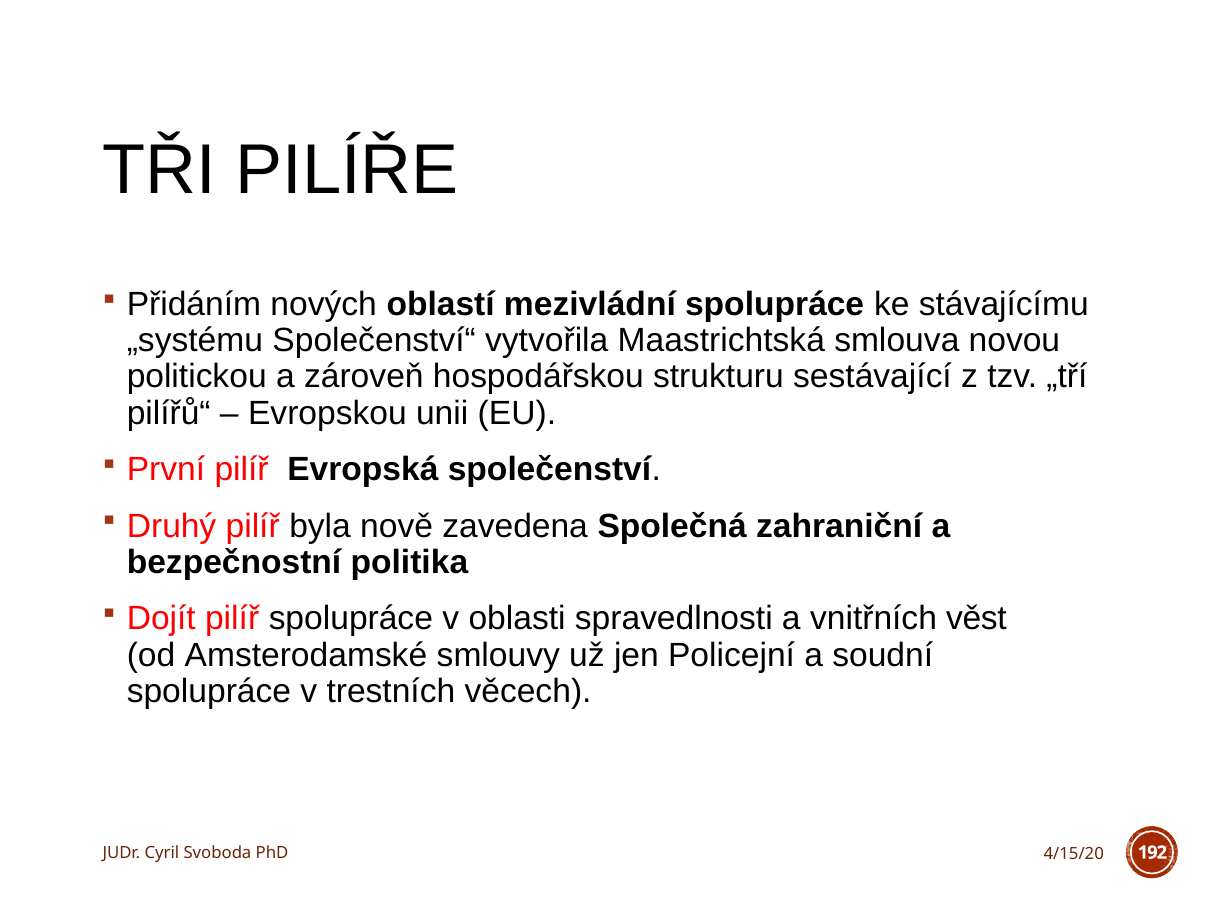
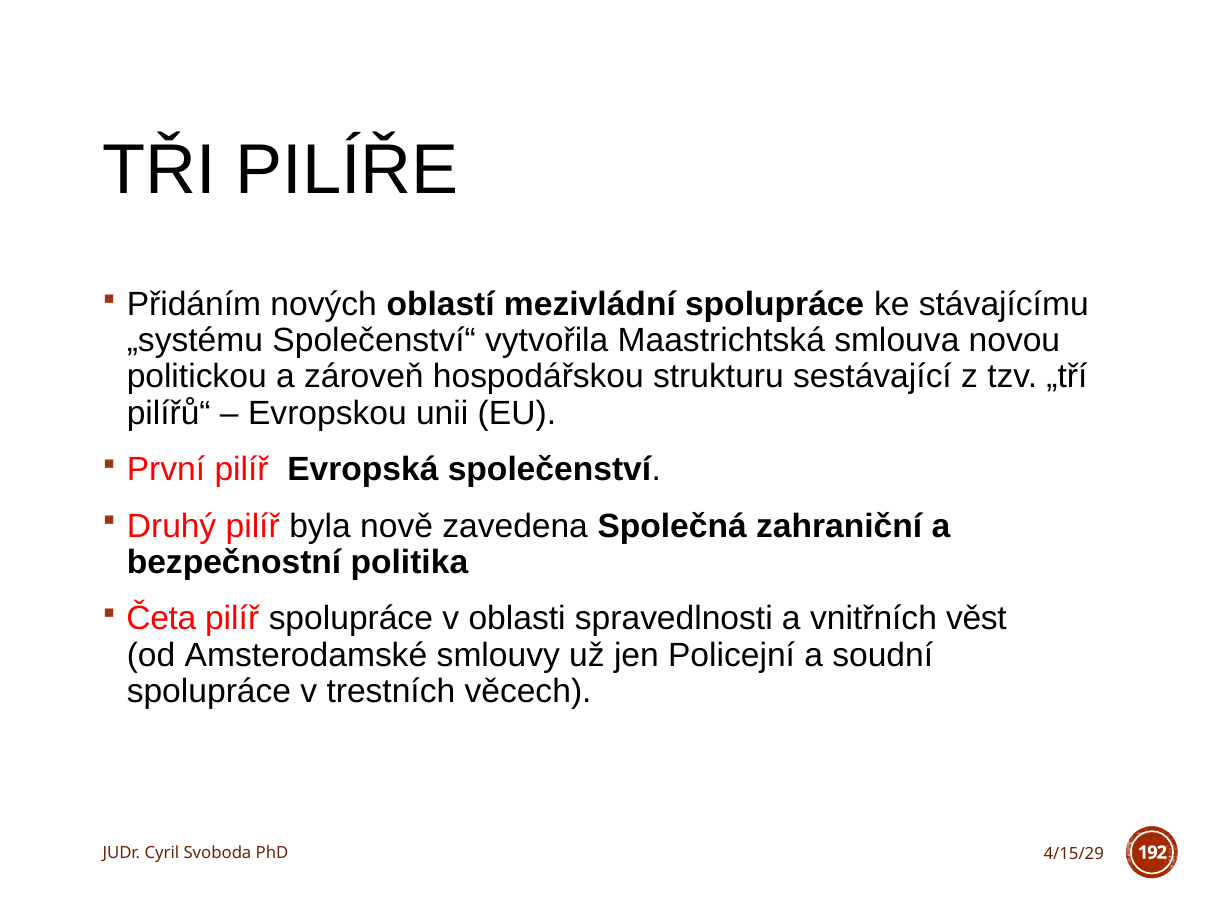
Dojít: Dojít -> Četa
4/15/20: 4/15/20 -> 4/15/29
